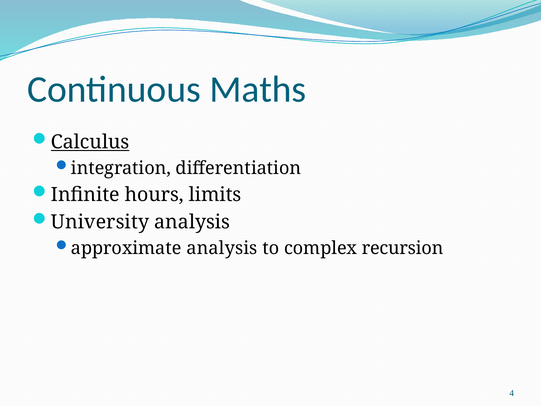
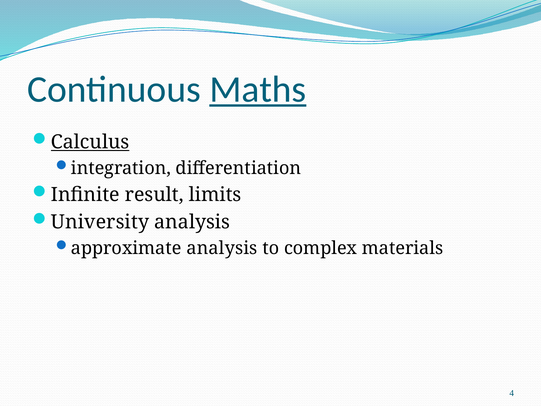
Maths underline: none -> present
hours: hours -> result
recursion: recursion -> materials
